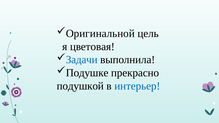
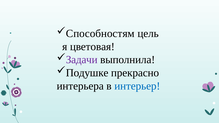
Оригинальной: Оригинальной -> Способностям
Задачи colour: blue -> purple
подушкой: подушкой -> интерьера
